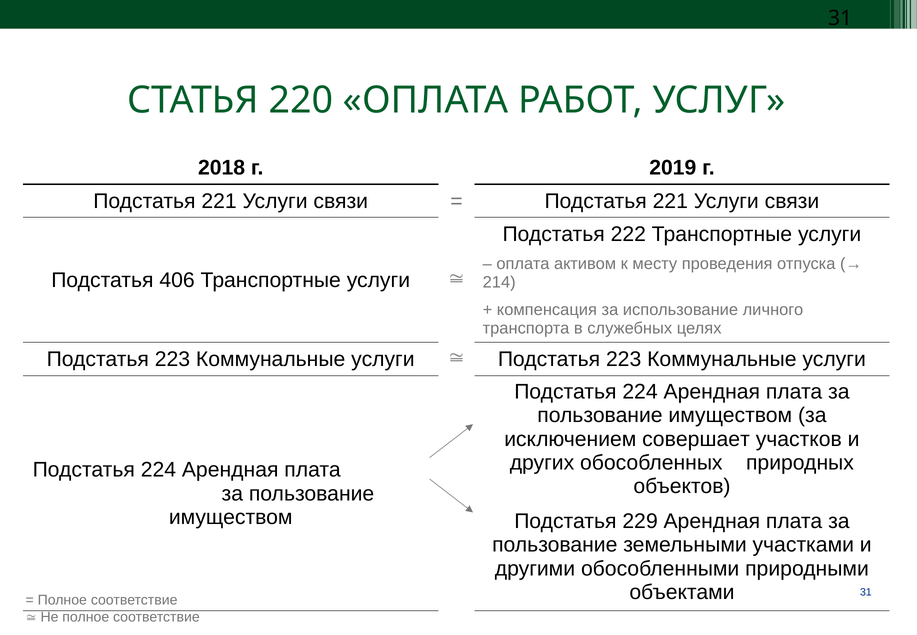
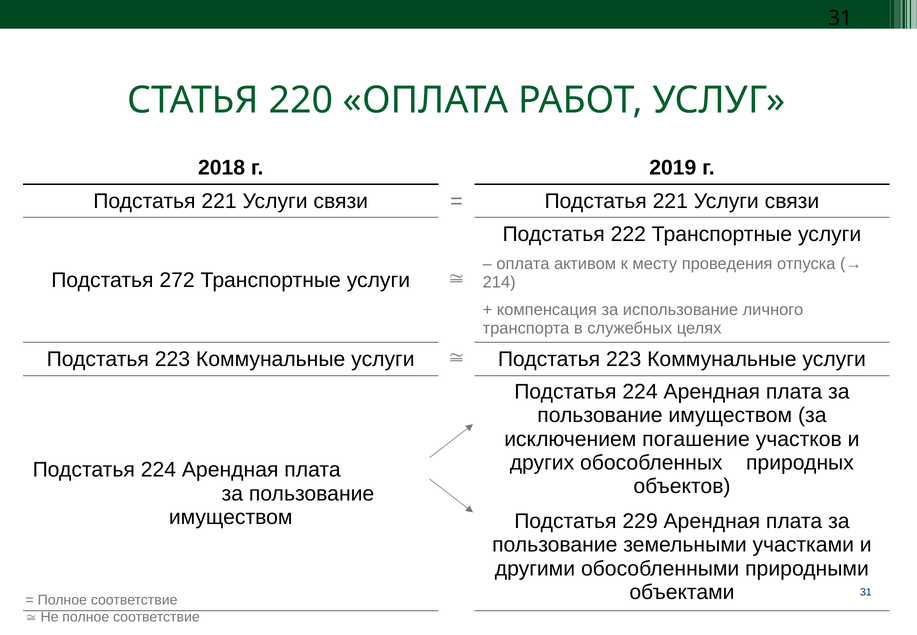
406: 406 -> 272
совершает: совершает -> погашение
